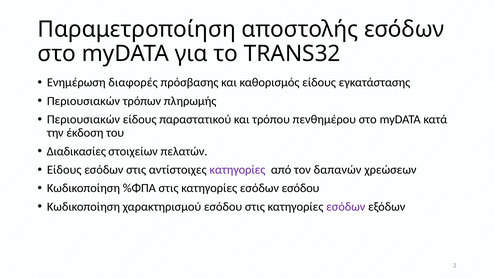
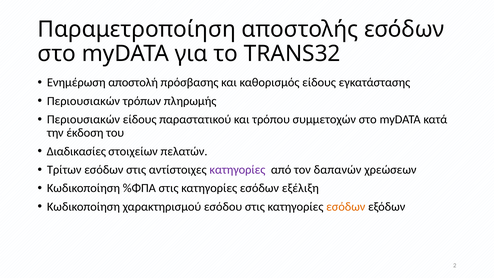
διαφορές: διαφορές -> αποστολή
πενθημέρου: πενθημέρου -> συμμετοχών
Είδους at (64, 170): Είδους -> Τρίτων
εσόδων εσόδου: εσόδου -> εξέλιξη
εσόδων at (346, 207) colour: purple -> orange
